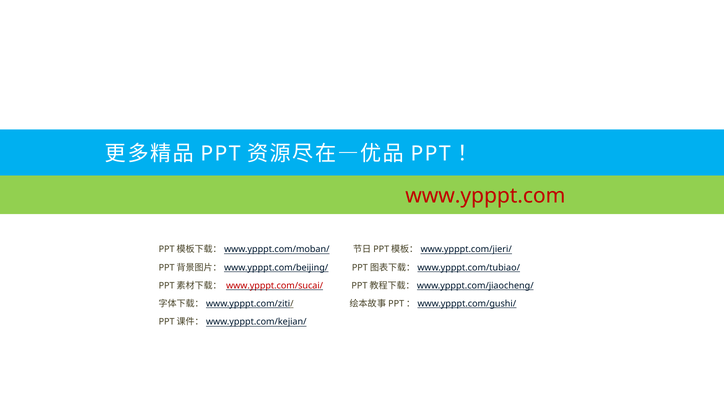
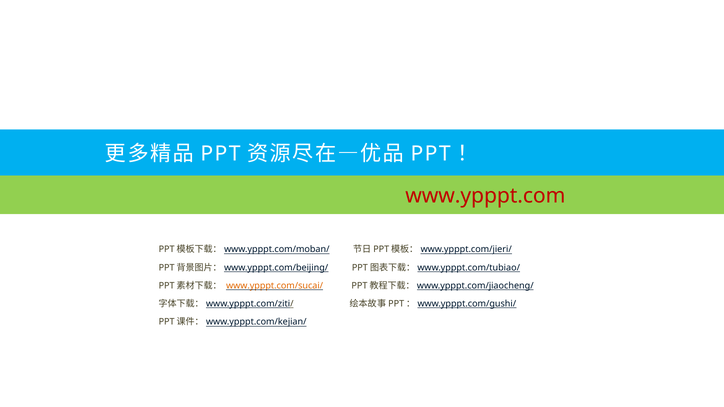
www.ypppt.com/sucai/ colour: red -> orange
